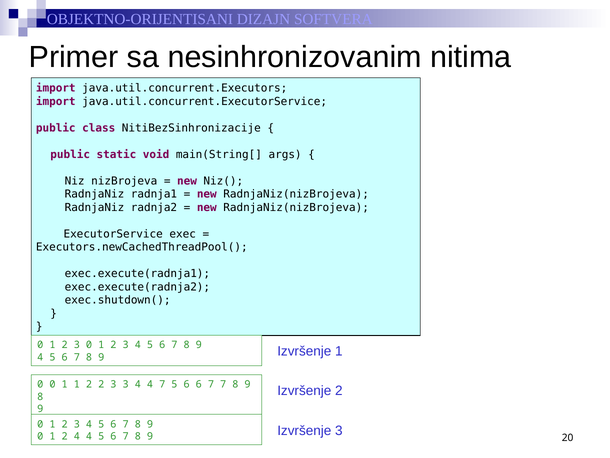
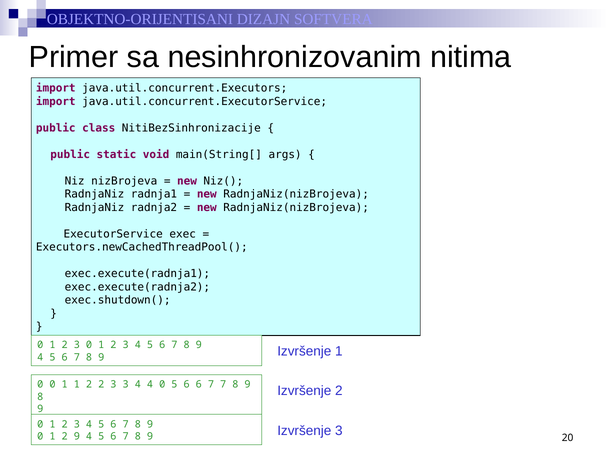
4 7: 7 -> 0
2 4: 4 -> 9
